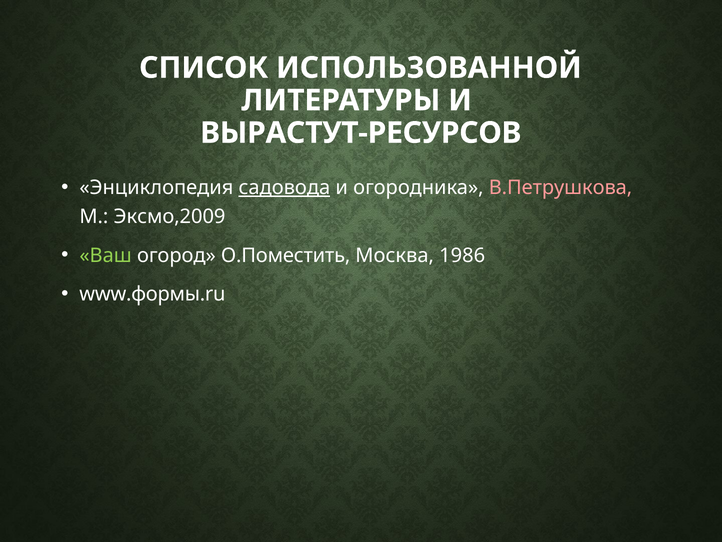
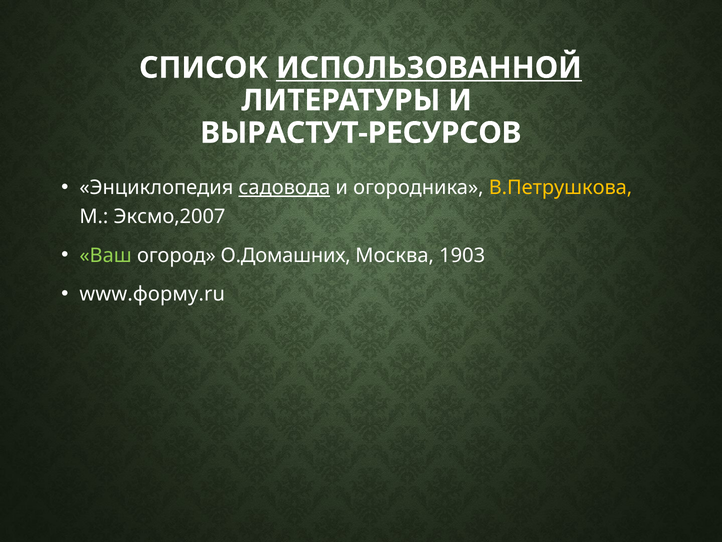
ИСПОЛЬЗОВАННОЙ underline: none -> present
В.Петрушкова colour: pink -> yellow
Эксмо,2009: Эксмо,2009 -> Эксмо,2007
О.Поместить: О.Поместить -> О.Домашних
1986: 1986 -> 1903
www.формы.ru: www.формы.ru -> www.форму.ru
